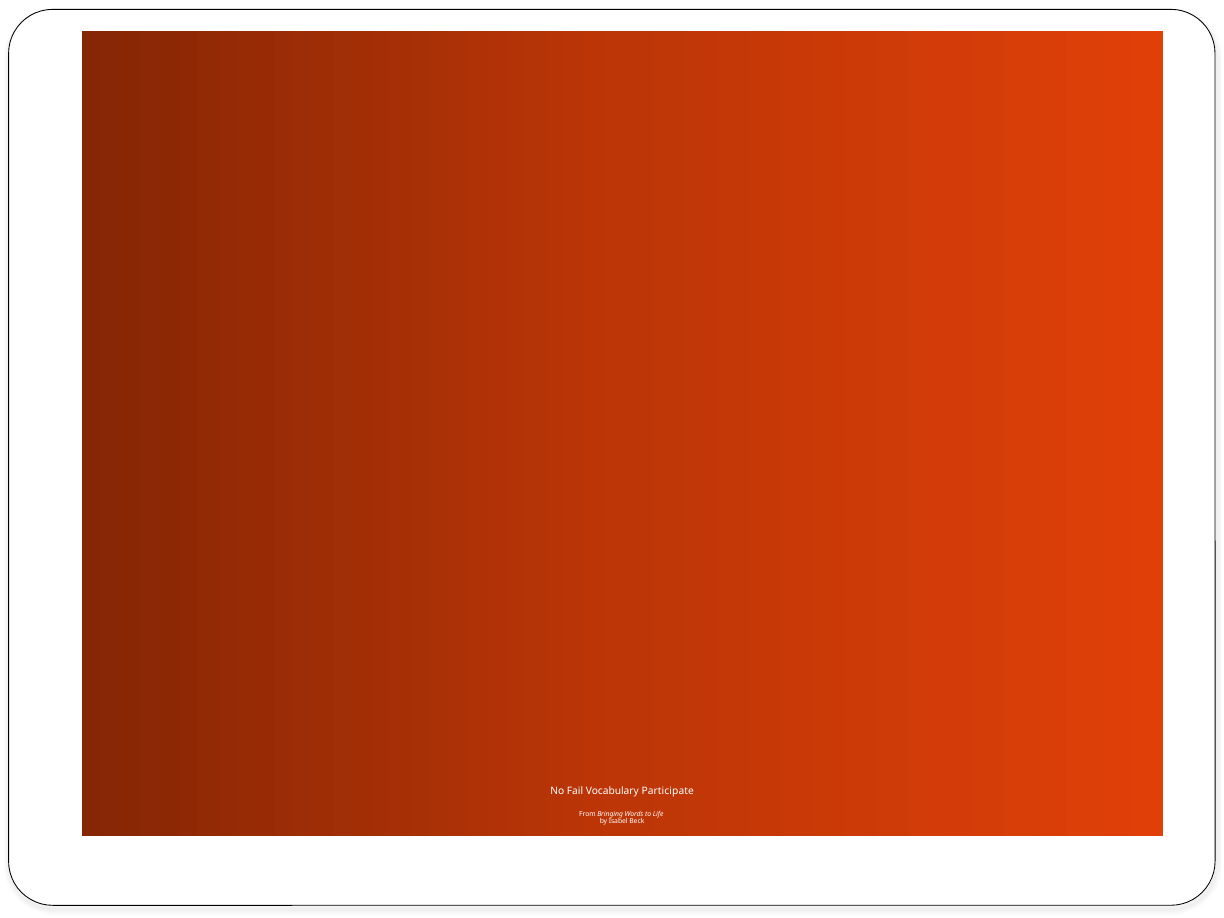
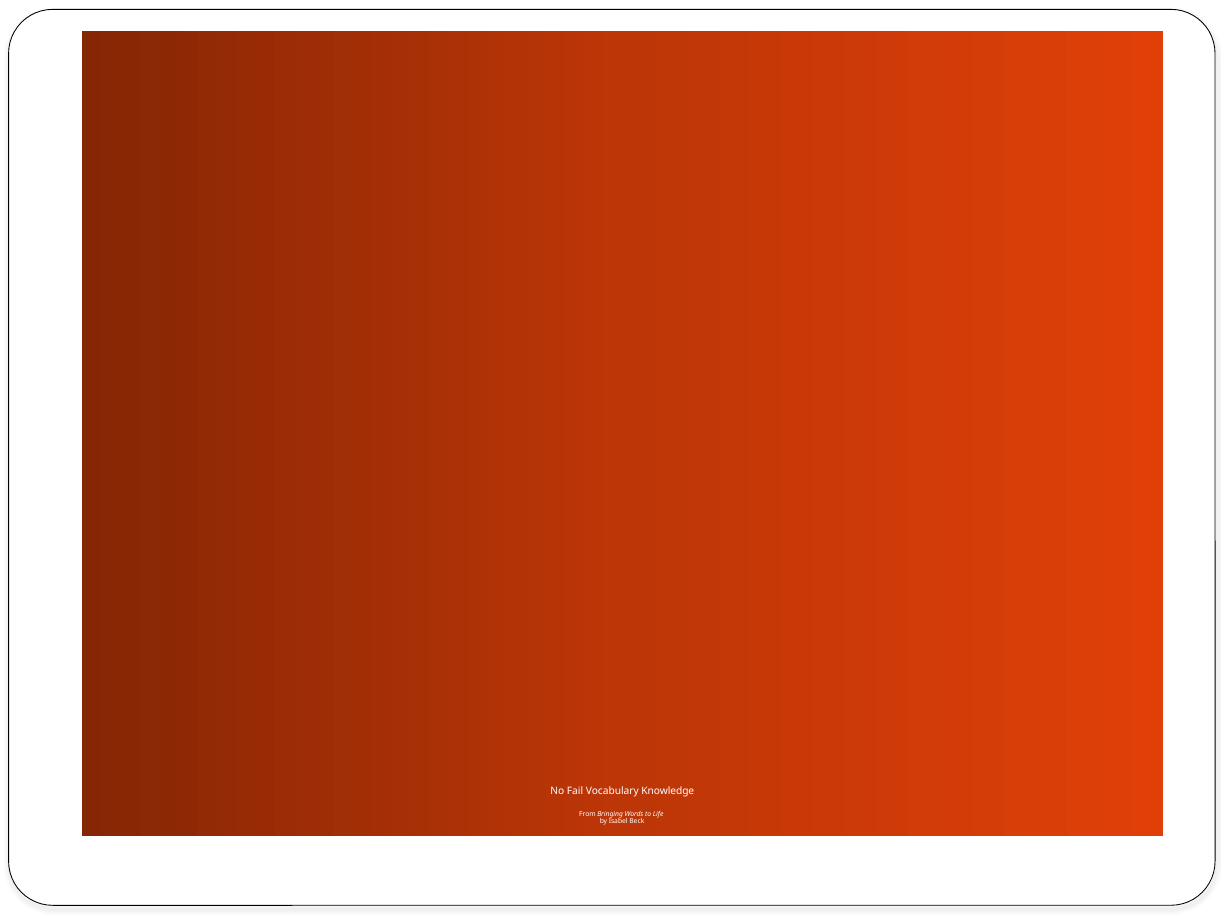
Participate: Participate -> Knowledge
